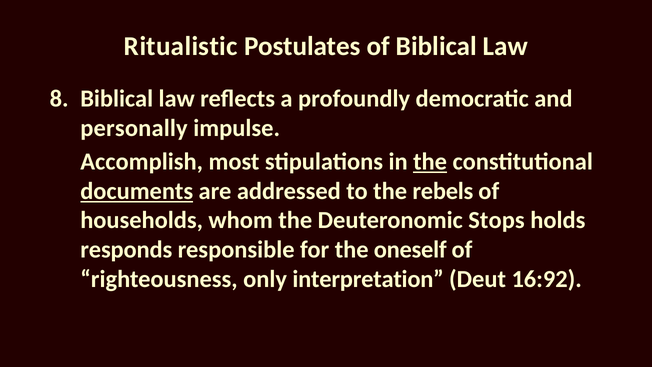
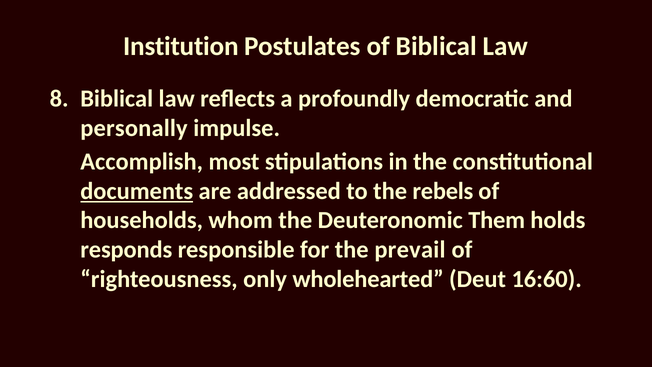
Ritualistic: Ritualistic -> Institution
the at (430, 162) underline: present -> none
Stops: Stops -> Them
oneself: oneself -> prevail
interpretation: interpretation -> wholehearted
16:92: 16:92 -> 16:60
